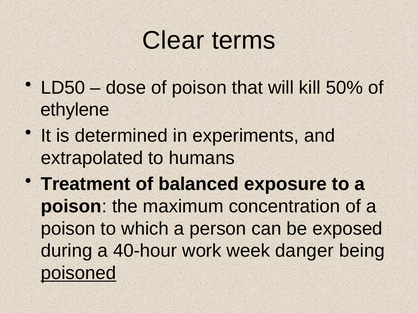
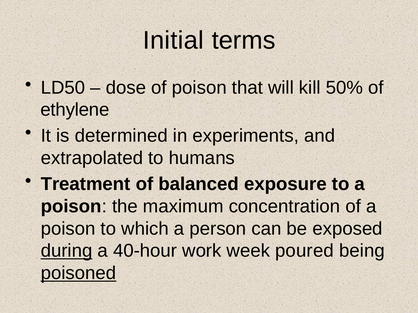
Clear: Clear -> Initial
during underline: none -> present
danger: danger -> poured
